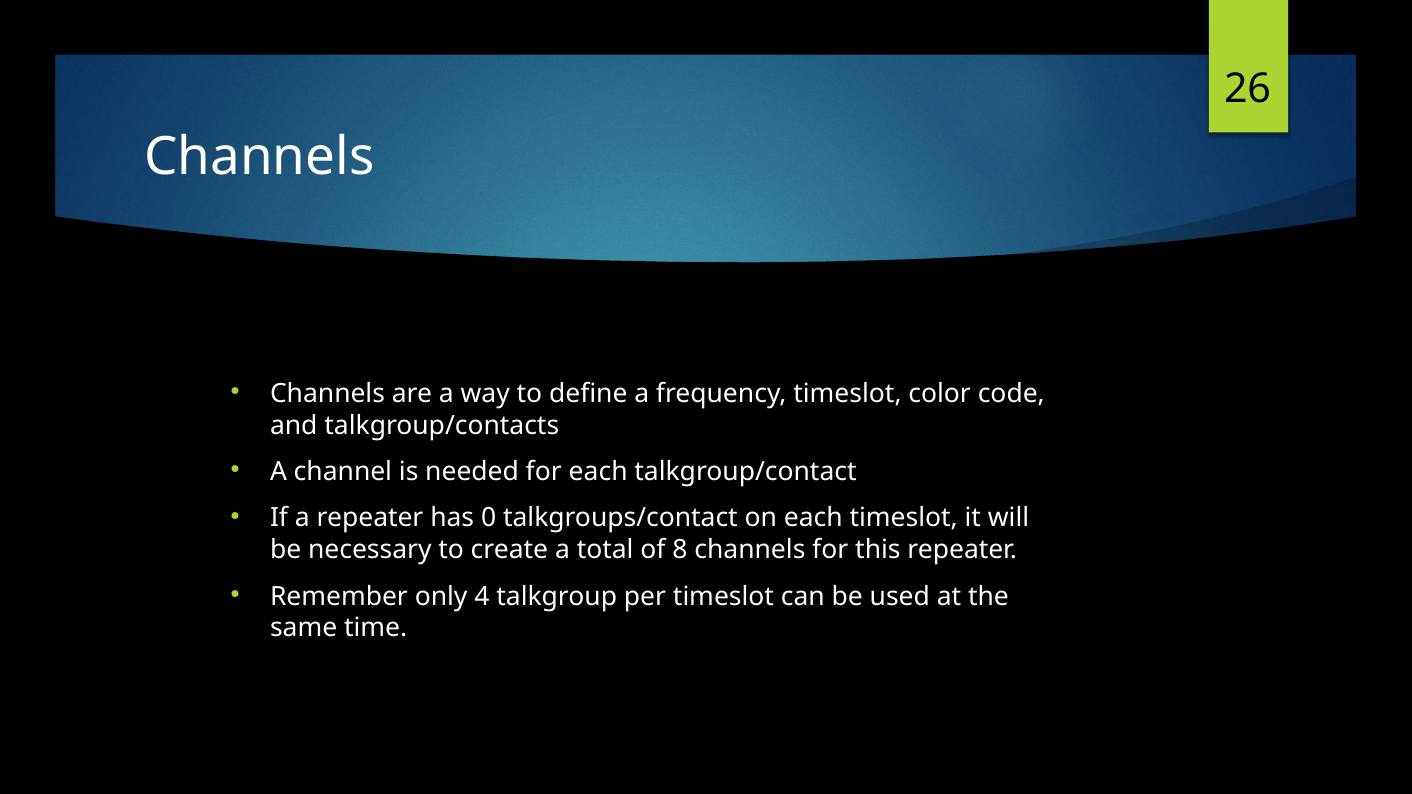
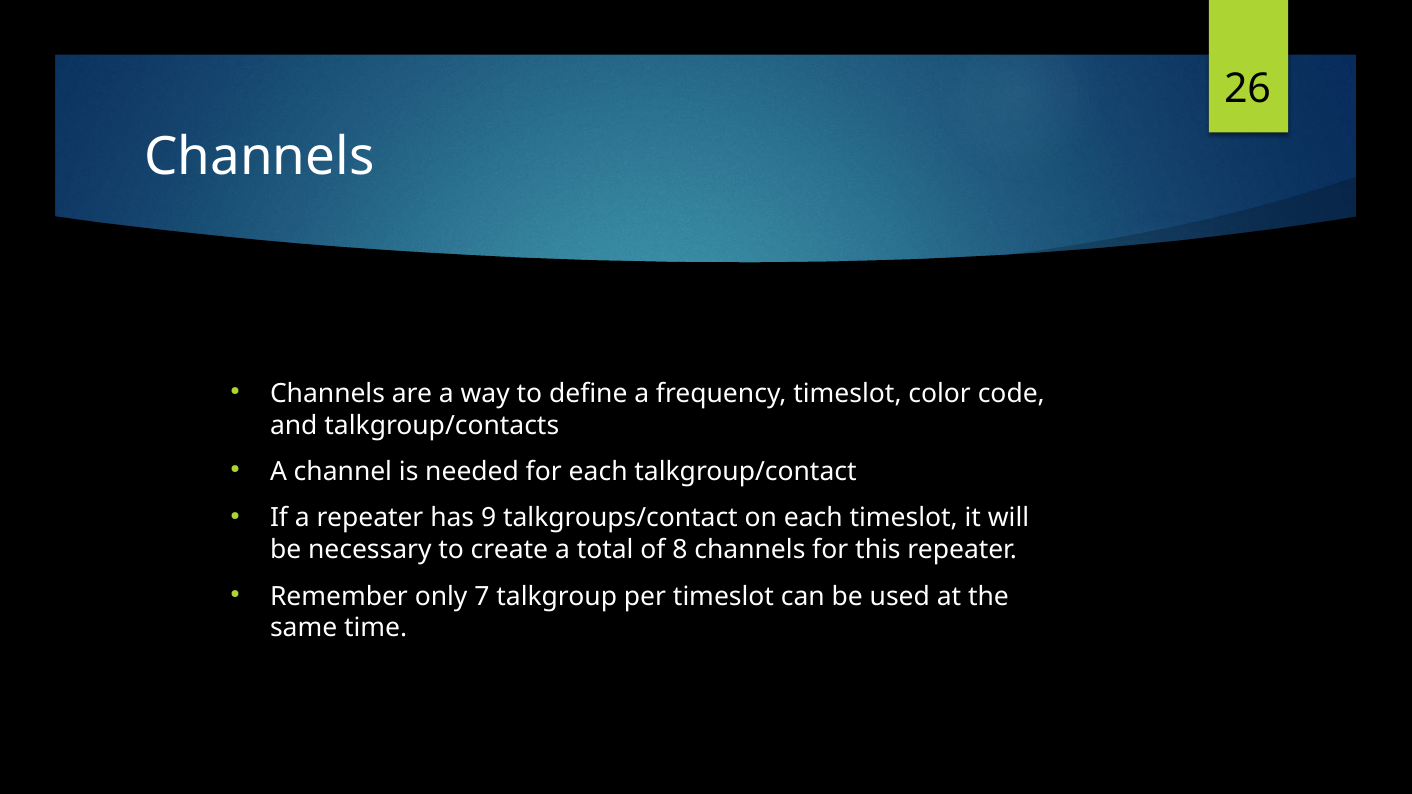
0: 0 -> 9
4: 4 -> 7
